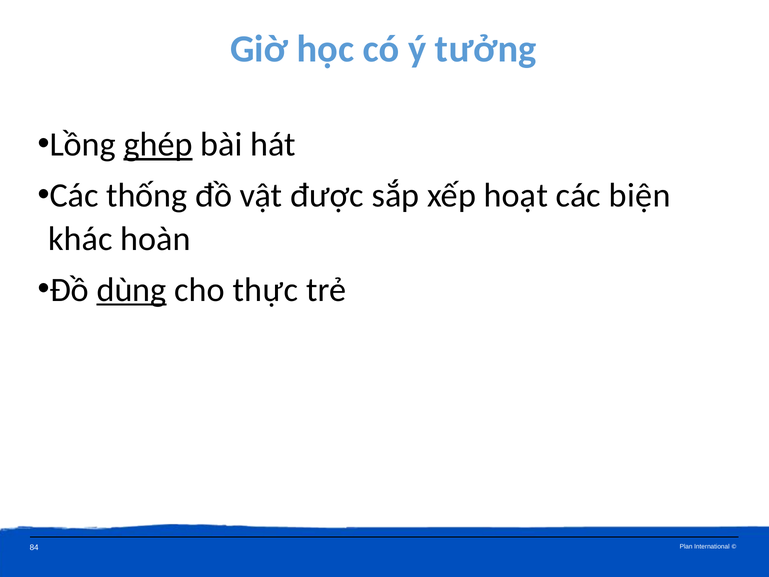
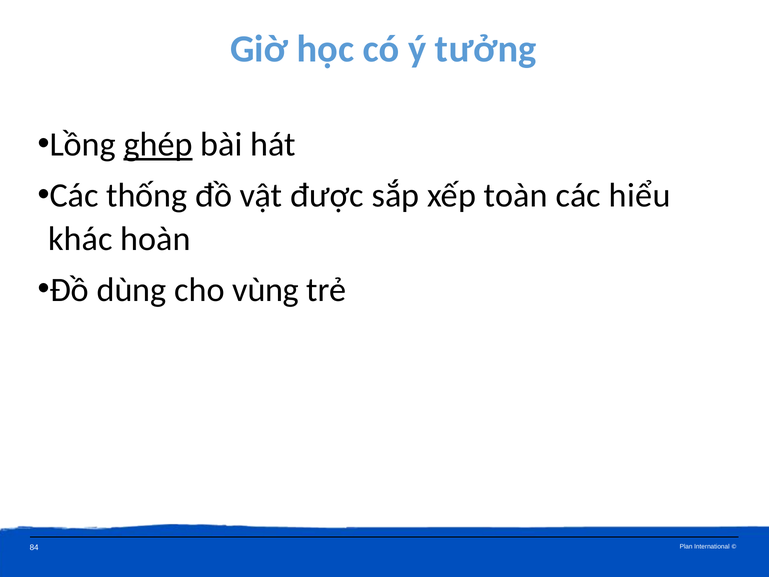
hoạt: hoạt -> toàn
biện: biện -> hiểu
dùng underline: present -> none
thực: thực -> vùng
